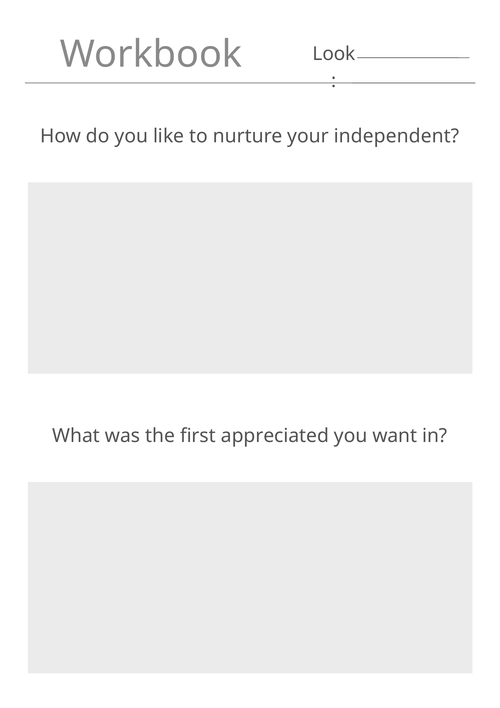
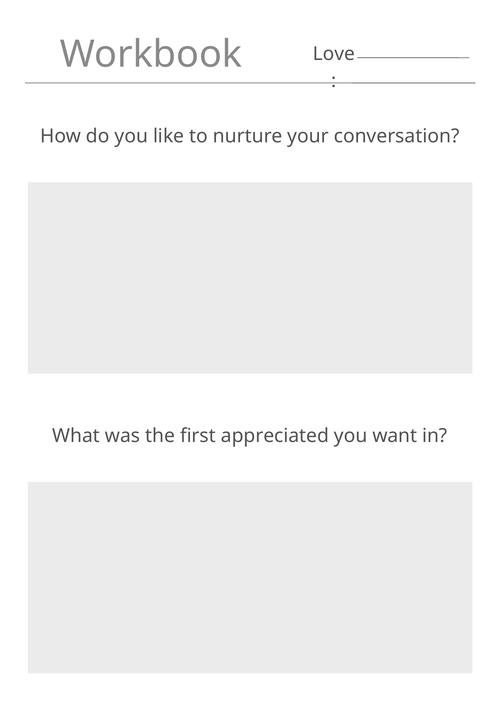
Look: Look -> Love
independent: independent -> conversation
